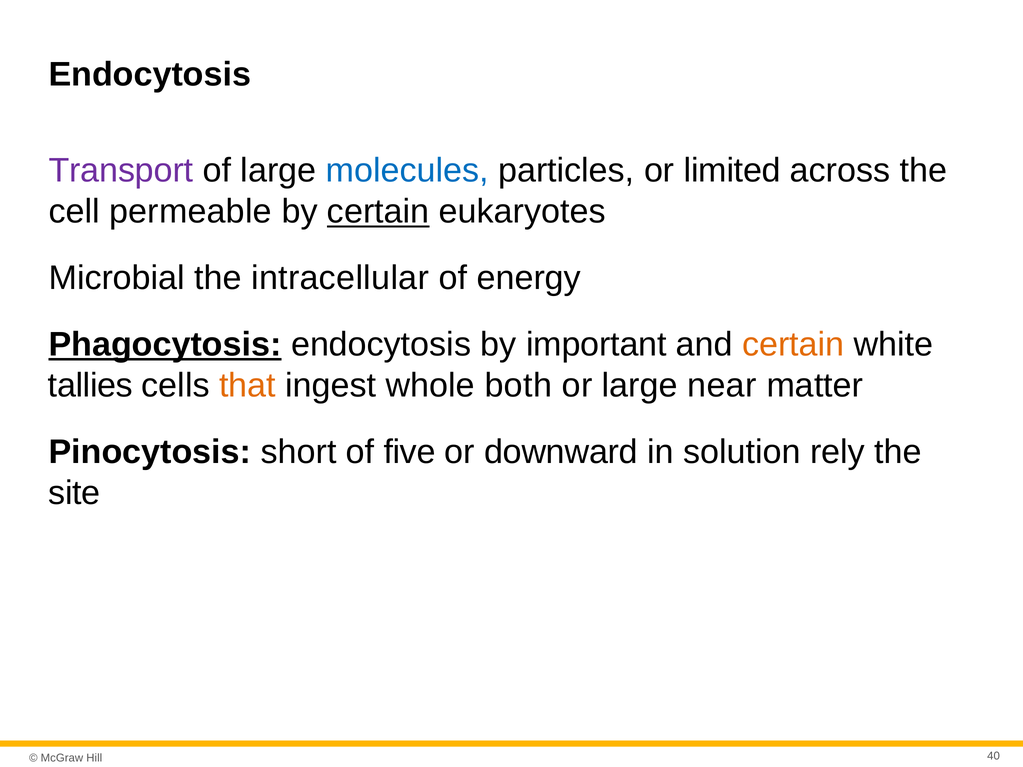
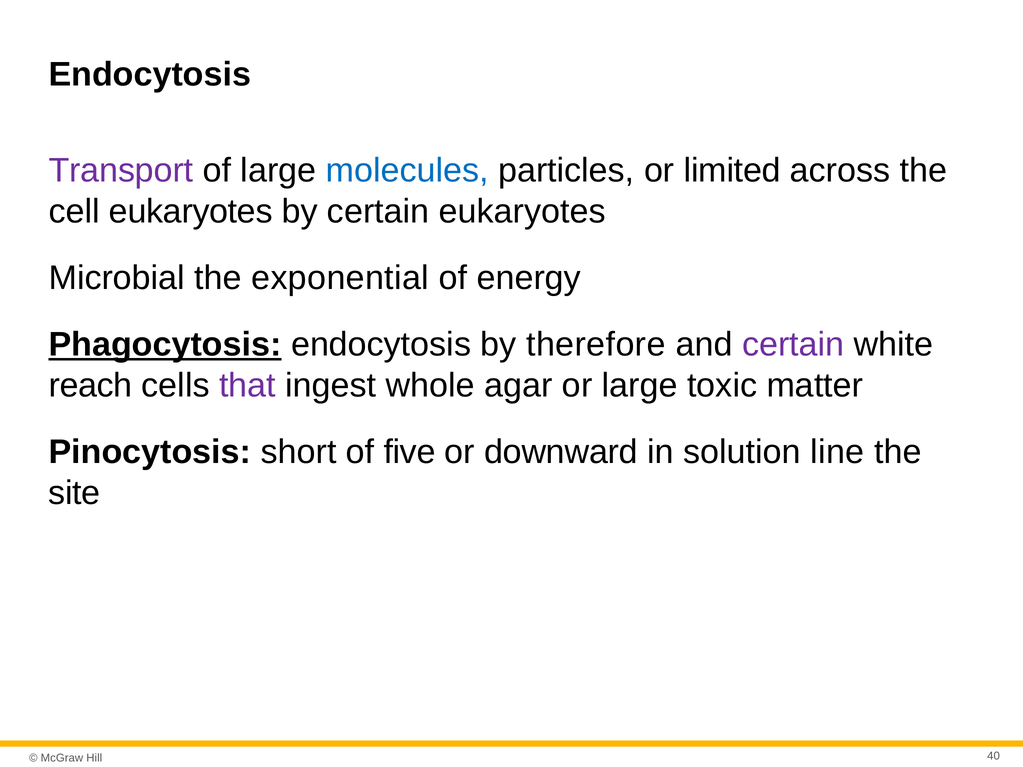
cell permeable: permeable -> eukaryotes
certain at (378, 212) underline: present -> none
intracellular: intracellular -> exponential
important: important -> therefore
certain at (793, 345) colour: orange -> purple
tallies: tallies -> reach
that colour: orange -> purple
both: both -> agar
near: near -> toxic
rely: rely -> line
